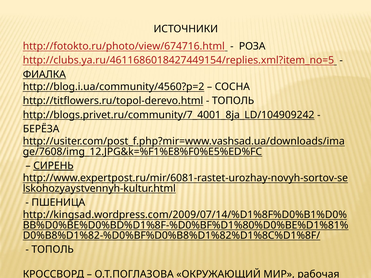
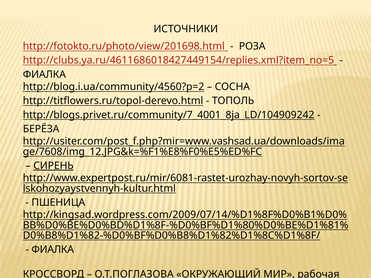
http://fotokto.ru/photo/view/674716.html: http://fotokto.ru/photo/view/674716.html -> http://fotokto.ru/photo/view/201698.html
ФИАЛКА at (44, 74) underline: present -> none
ТОПОЛЬ at (53, 250): ТОПОЛЬ -> ФИАЛКА
